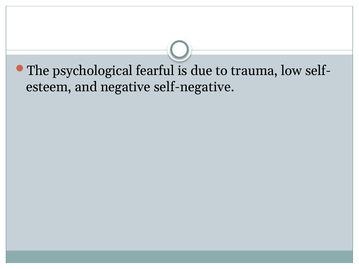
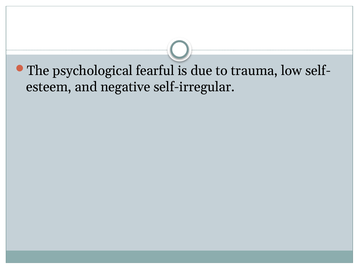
self-negative: self-negative -> self-irregular
